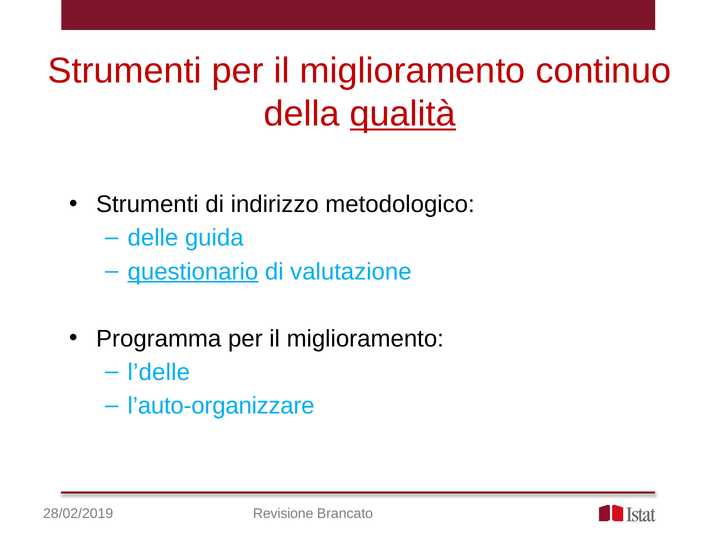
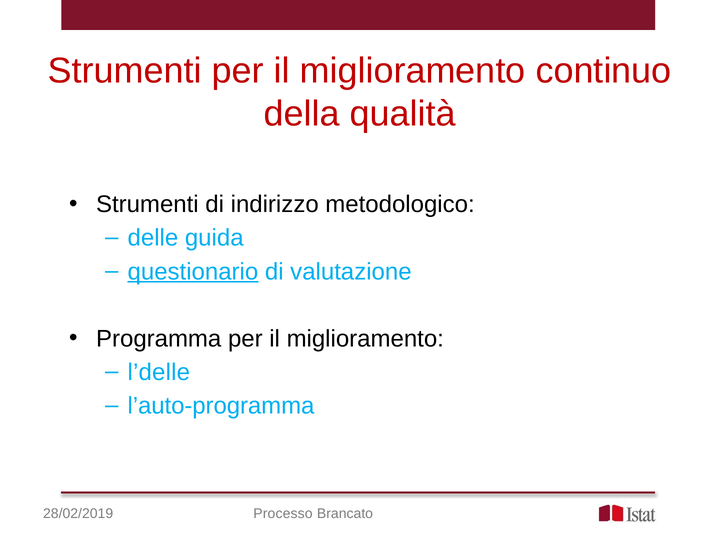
qualità underline: present -> none
l’auto-organizzare: l’auto-organizzare -> l’auto-programma
Revisione: Revisione -> Processo
